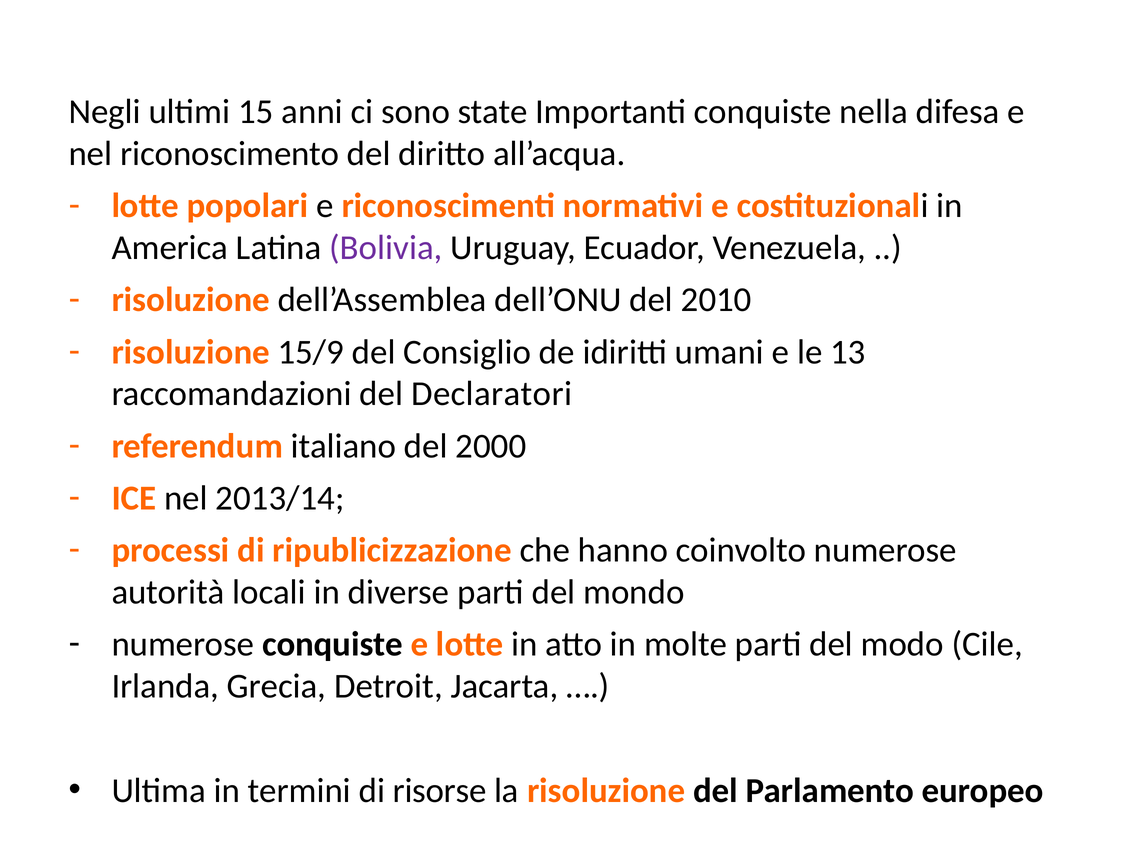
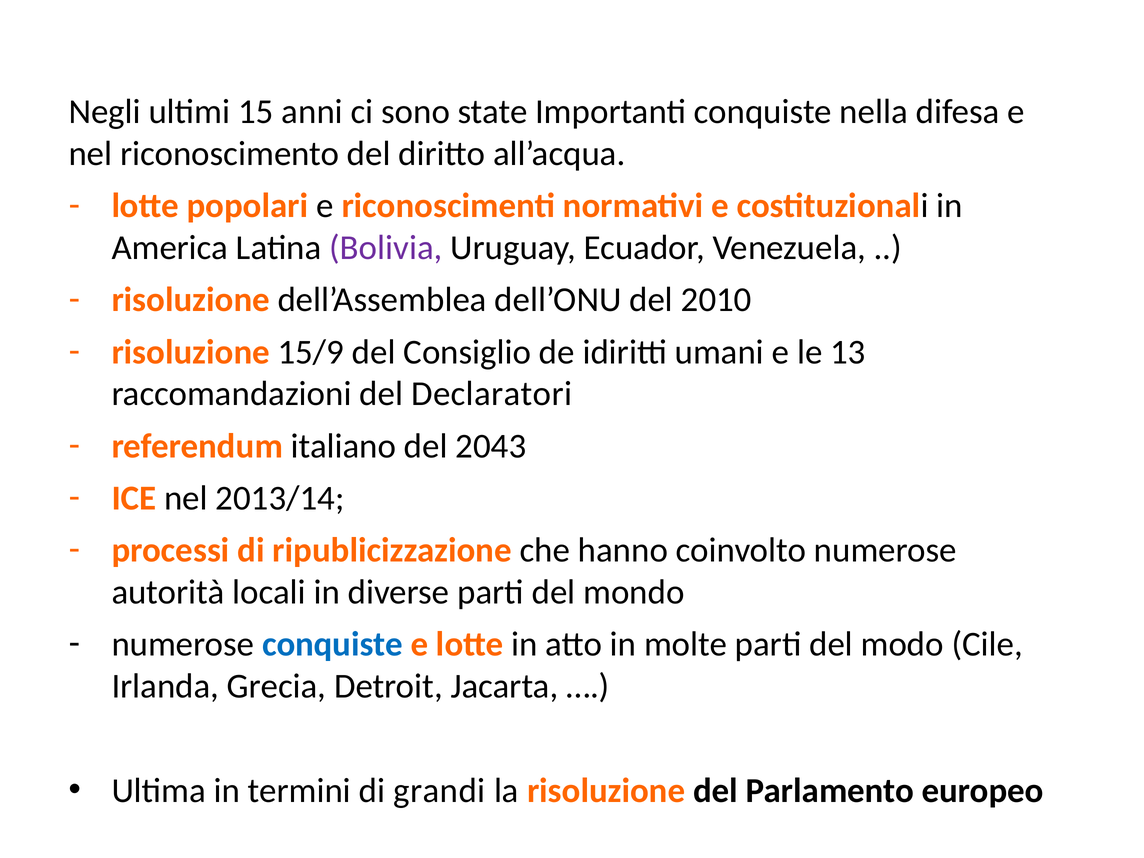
2000: 2000 -> 2043
conquiste at (333, 644) colour: black -> blue
risorse: risorse -> grandi
